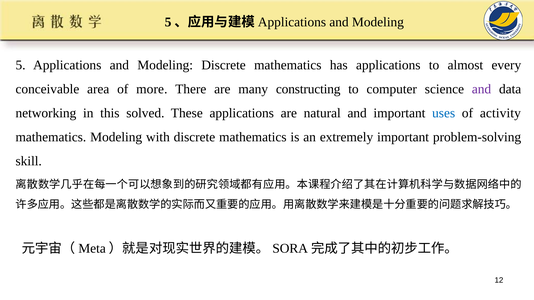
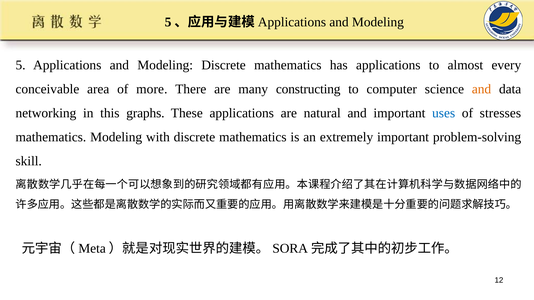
and at (482, 89) colour: purple -> orange
solved: solved -> graphs
activity: activity -> stresses
